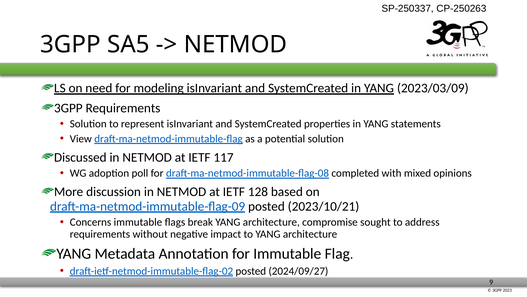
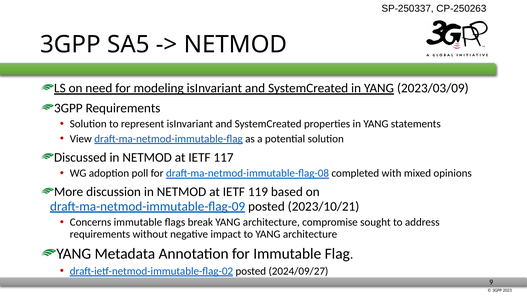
128: 128 -> 119
